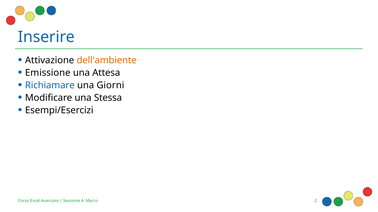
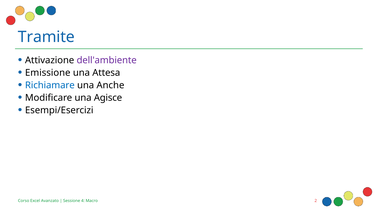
Inserire: Inserire -> Tramite
dell'ambiente colour: orange -> purple
Giorni: Giorni -> Anche
Stessa: Stessa -> Agisce
